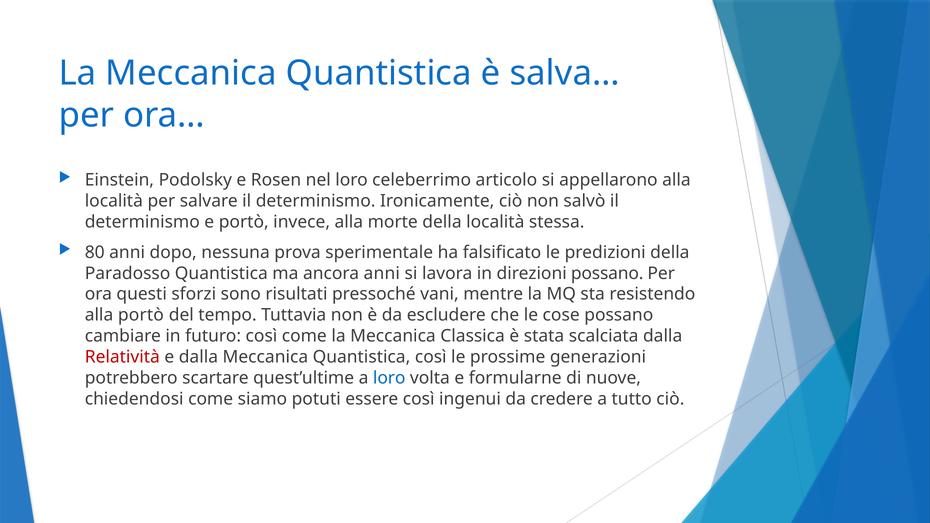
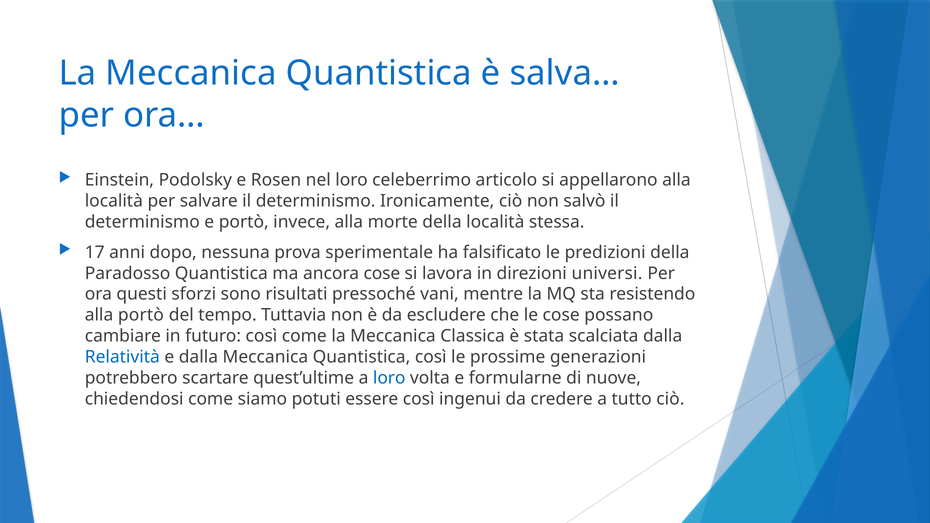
80: 80 -> 17
ancora anni: anni -> cose
direzioni possano: possano -> universi
Relatività colour: red -> blue
